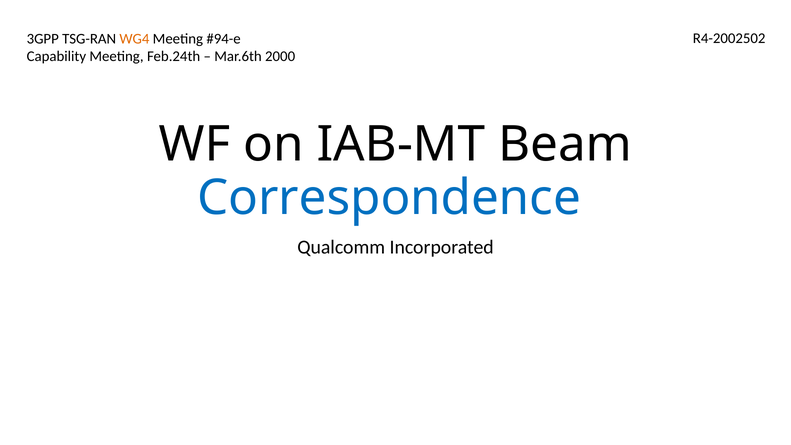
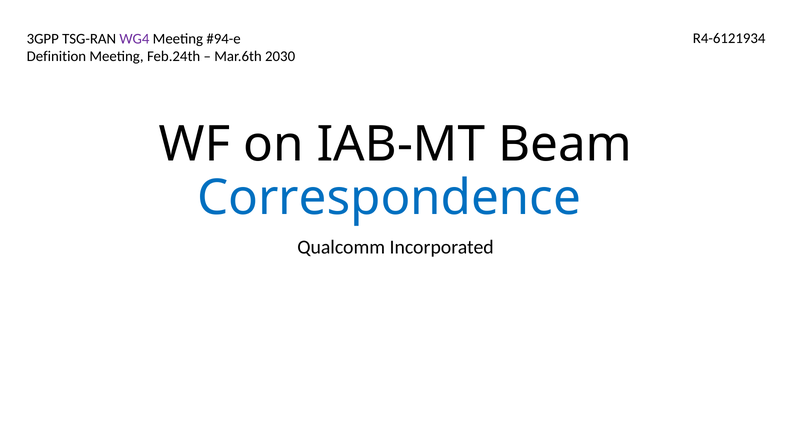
R4-2002502: R4-2002502 -> R4-6121934
WG4 colour: orange -> purple
Capability: Capability -> Definition
2000: 2000 -> 2030
